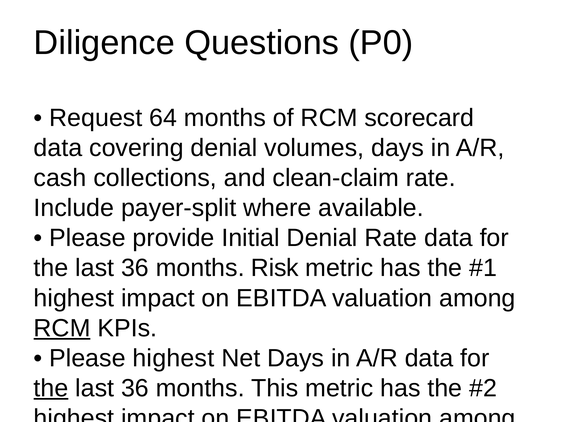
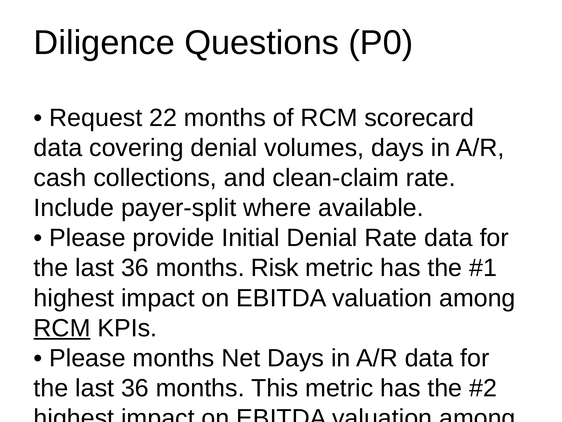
64: 64 -> 22
Please highest: highest -> months
the at (51, 388) underline: present -> none
